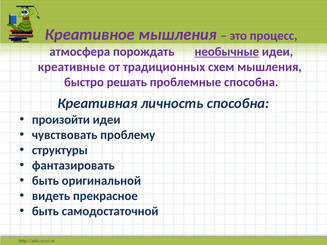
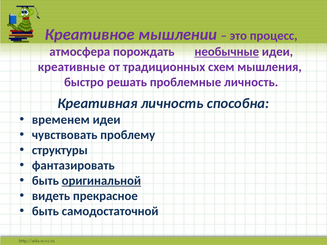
Креативное мышления: мышления -> мышлении
проблемные способна: способна -> личность
произойти: произойти -> временем
оригинальной underline: none -> present
